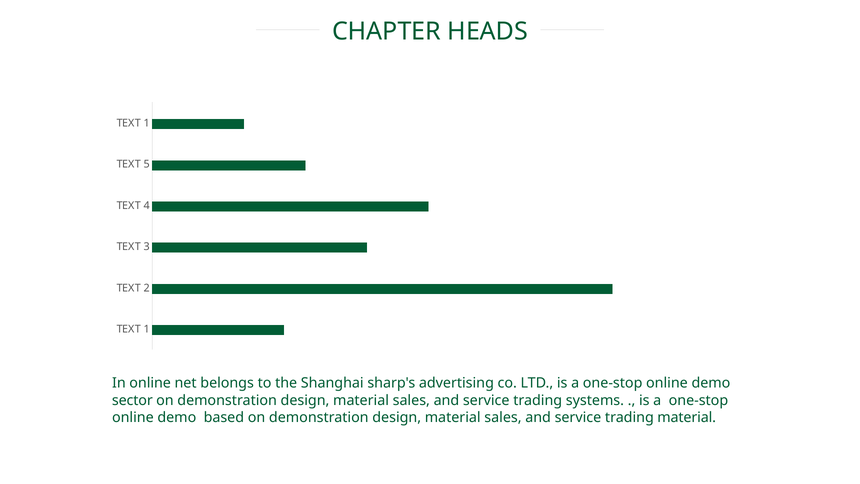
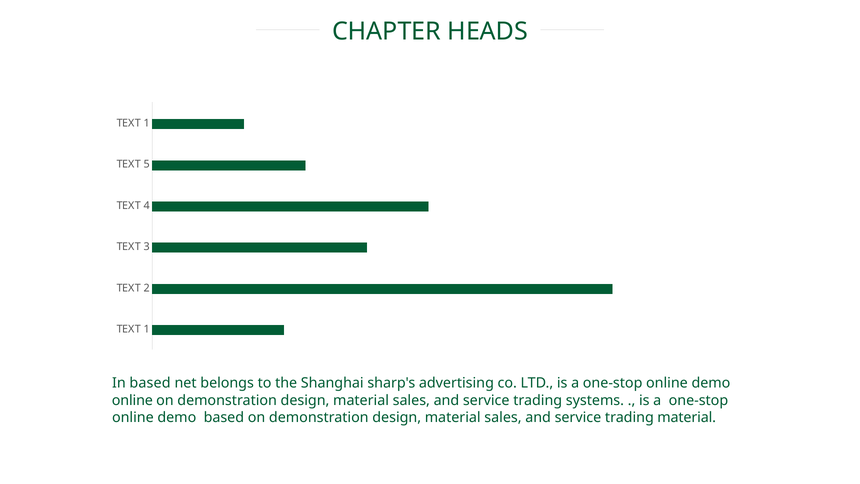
In online: online -> based
sector at (132, 400): sector -> online
